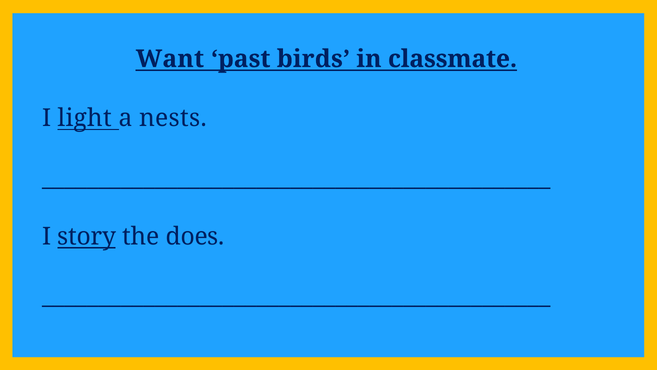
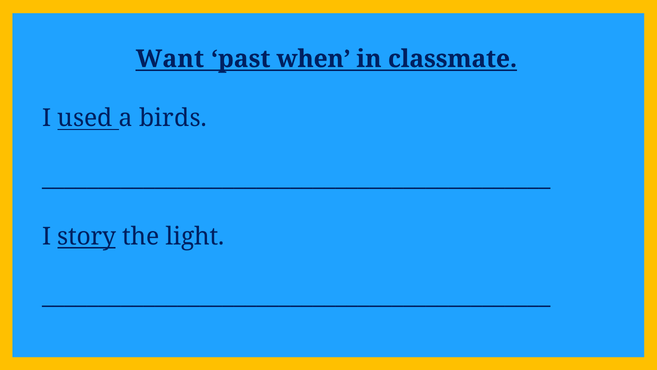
birds: birds -> when
light: light -> used
nests: nests -> birds
does: does -> light
